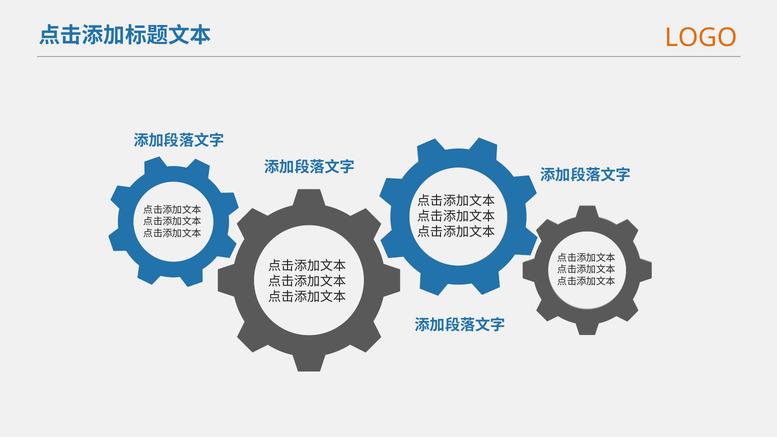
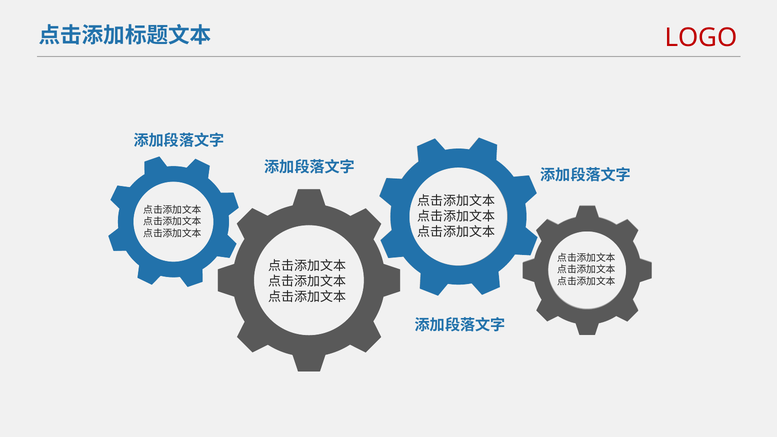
LOGO colour: orange -> red
